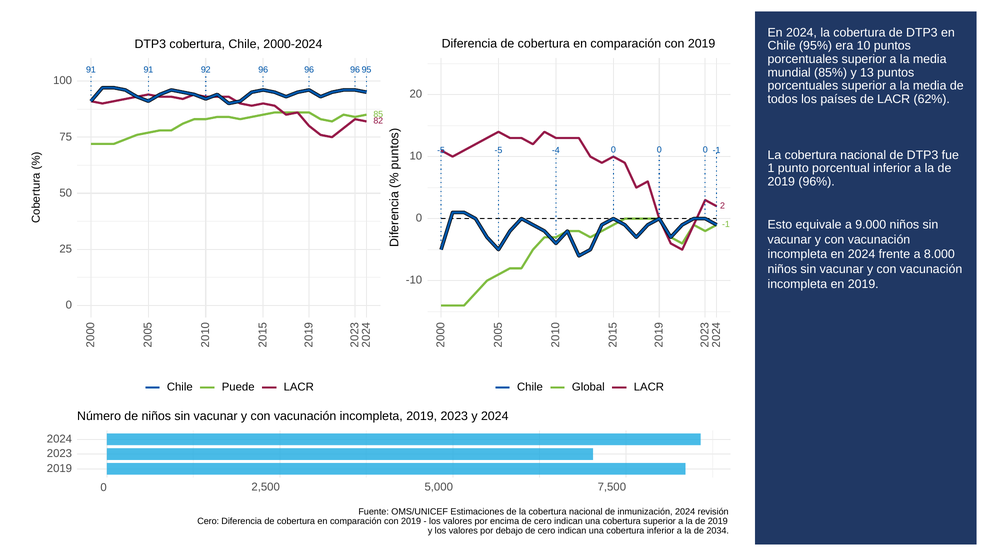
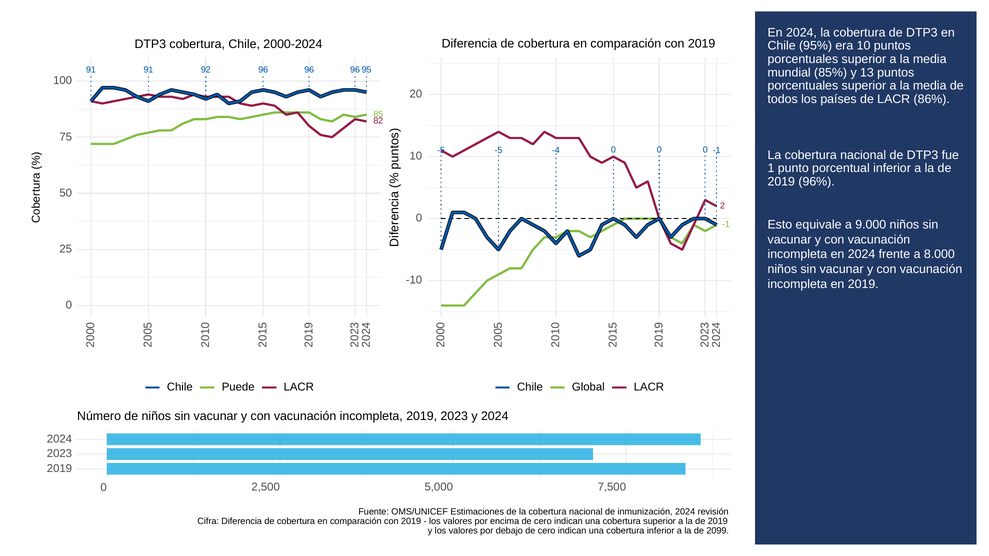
62%: 62% -> 86%
Cero at (208, 521): Cero -> Cifra
2034: 2034 -> 2099
